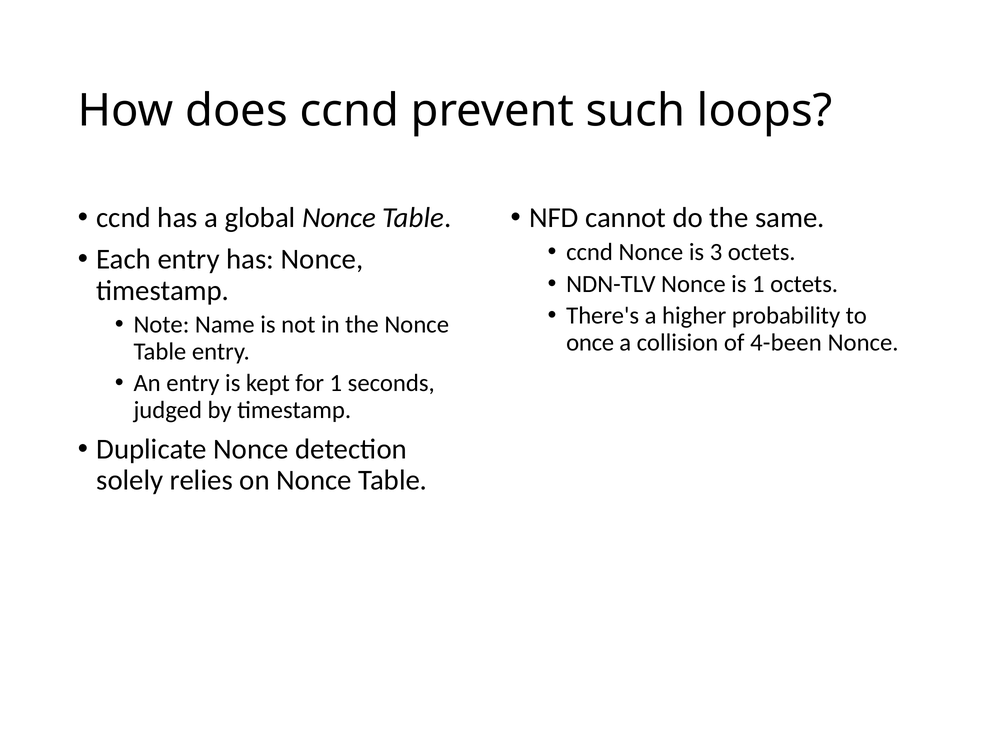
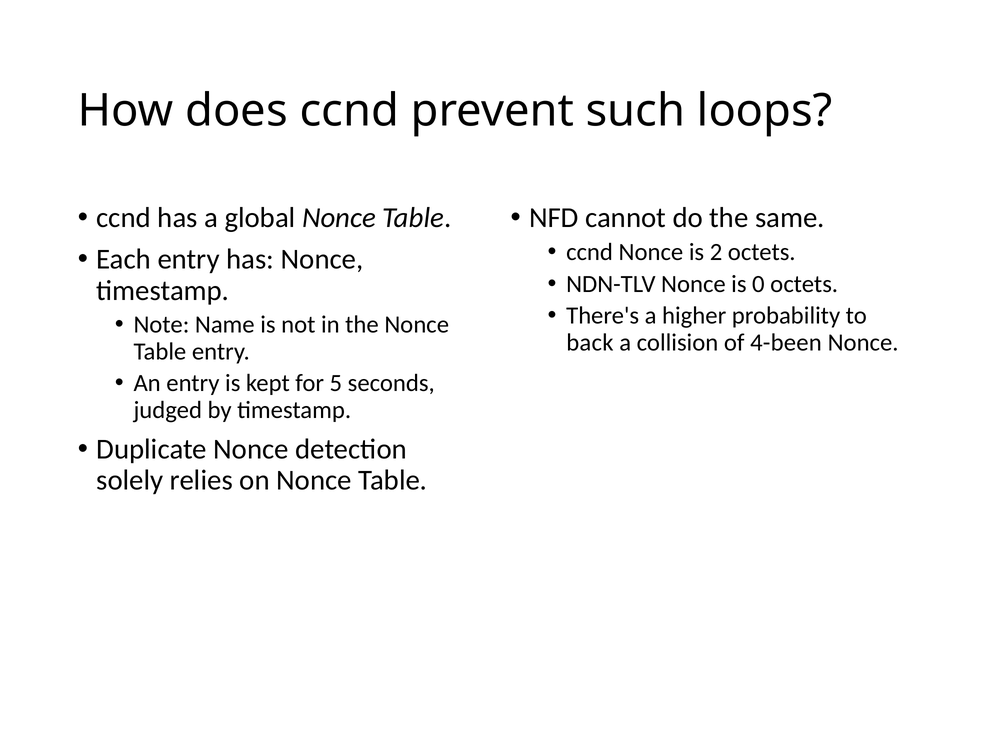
3: 3 -> 2
is 1: 1 -> 0
once: once -> back
for 1: 1 -> 5
